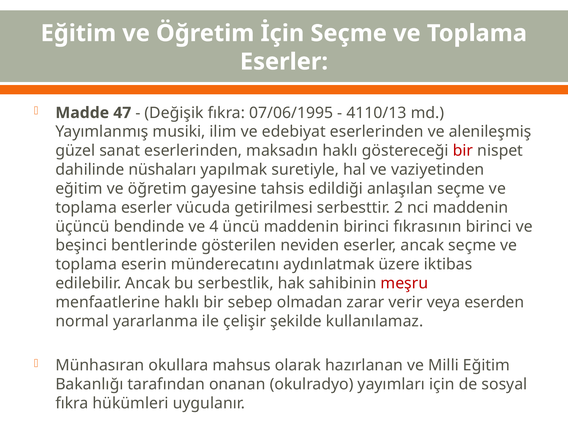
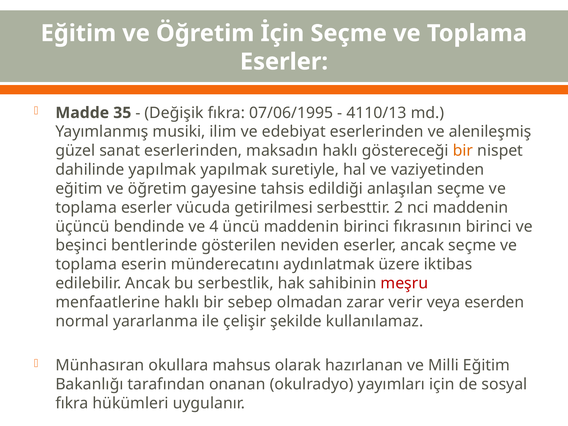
47: 47 -> 35
bir at (463, 151) colour: red -> orange
dahilinde nüshaları: nüshaları -> yapılmak
